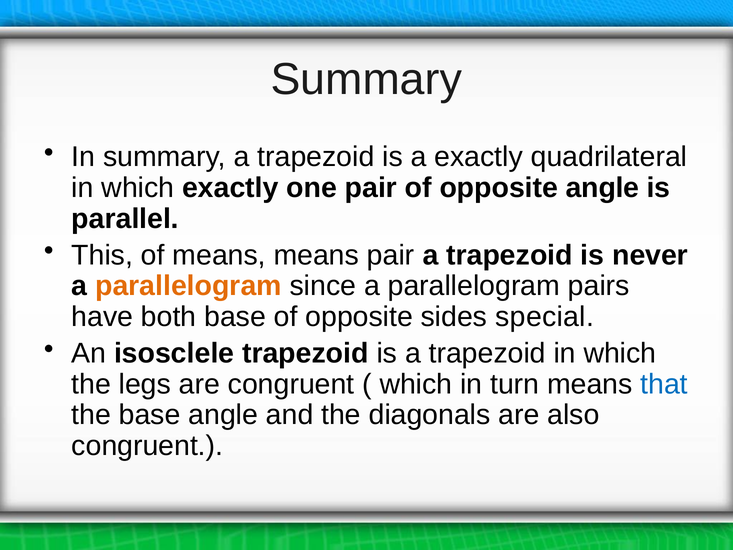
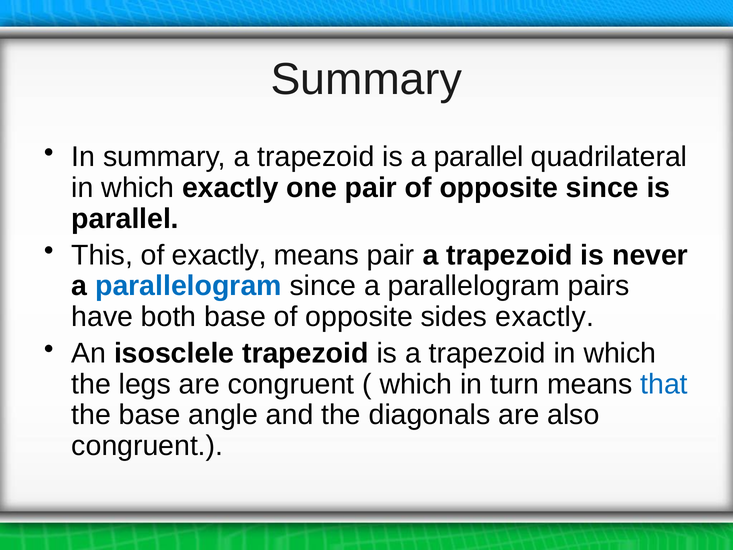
a exactly: exactly -> parallel
opposite angle: angle -> since
of means: means -> exactly
parallelogram at (188, 286) colour: orange -> blue
sides special: special -> exactly
